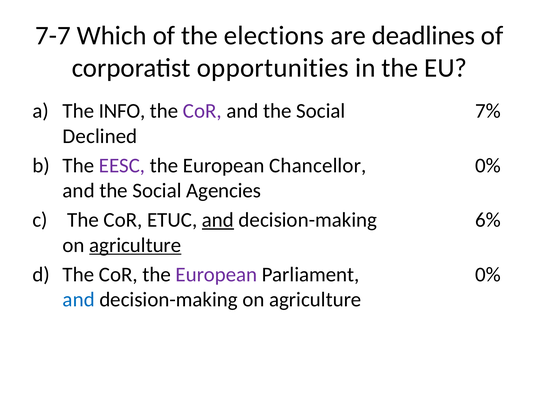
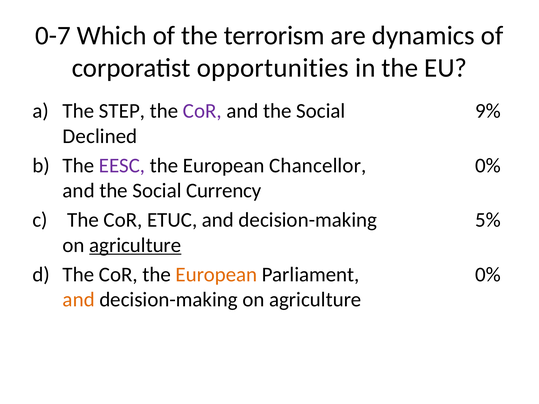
7-7: 7-7 -> 0-7
elections: elections -> terrorism
deadlines: deadlines -> dynamics
INFO: INFO -> STEP
7%: 7% -> 9%
Agencies: Agencies -> Currency
and at (218, 220) underline: present -> none
6%: 6% -> 5%
European at (216, 275) colour: purple -> orange
and at (79, 300) colour: blue -> orange
